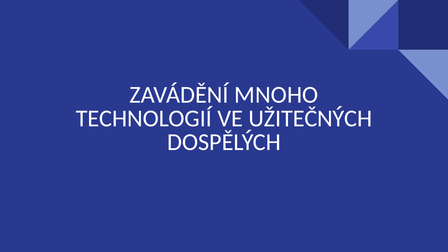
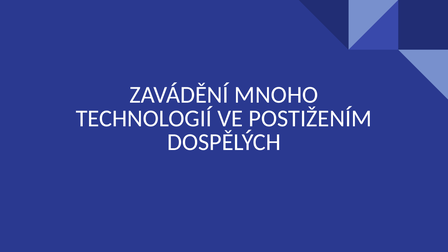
UŽITEČNÝCH: UŽITEČNÝCH -> POSTIŽENÍM
